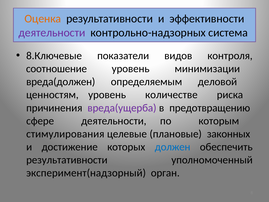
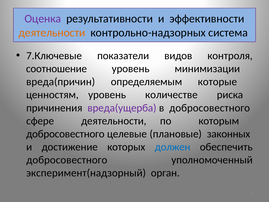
Оценка colour: orange -> purple
деятельности at (52, 33) colour: purple -> orange
8.Ключевые: 8.Ключевые -> 7.Ключевые
вреда(должен: вреда(должен -> вреда(причин
деловой: деловой -> которые
в предотвращению: предотвращению -> добросовестного
стимулирования at (65, 134): стимулирования -> добросовестного
результативности at (67, 160): результативности -> добросовестного
